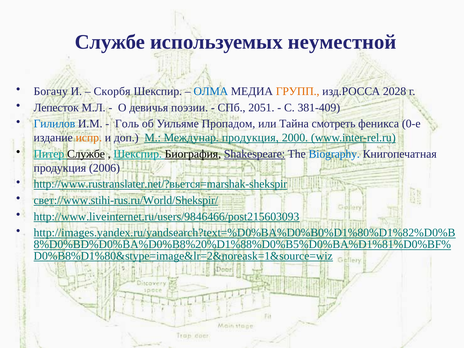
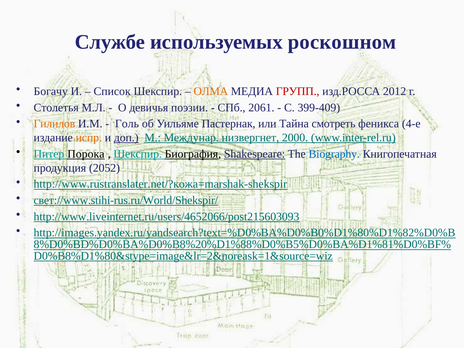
неуместной: неуместной -> роскошном
Скорбя: Скорбя -> Список
ОЛМА colour: blue -> orange
ГРУПП colour: orange -> red
2028: 2028 -> 2012
Лепесток: Лепесток -> Столетья
2051: 2051 -> 2061
381-409: 381-409 -> 399-409
Гилилов colour: blue -> orange
Пропадом: Пропадом -> Пастернак
0-е: 0-е -> 4-е
доп underline: none -> present
Междунар продукция: продукция -> низвергнет
Питер Службе: Службе -> Порока
2006: 2006 -> 2052
http://www.rustranslater.net/?вьется=marshak-shekspir: http://www.rustranslater.net/?вьется=marshak-shekspir -> http://www.rustranslater.net/?кожа=marshak-shekspir
http://www.liveinternet.ru/users/9846466/post215603093: http://www.liveinternet.ru/users/9846466/post215603093 -> http://www.liveinternet.ru/users/4652066/post215603093
